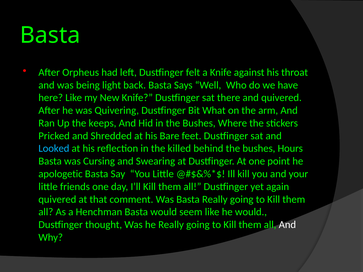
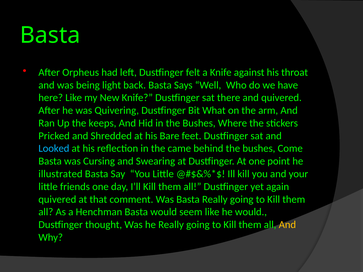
killed: killed -> came
Hours: Hours -> Come
apologetic: apologetic -> illustrated
And at (287, 225) colour: white -> yellow
